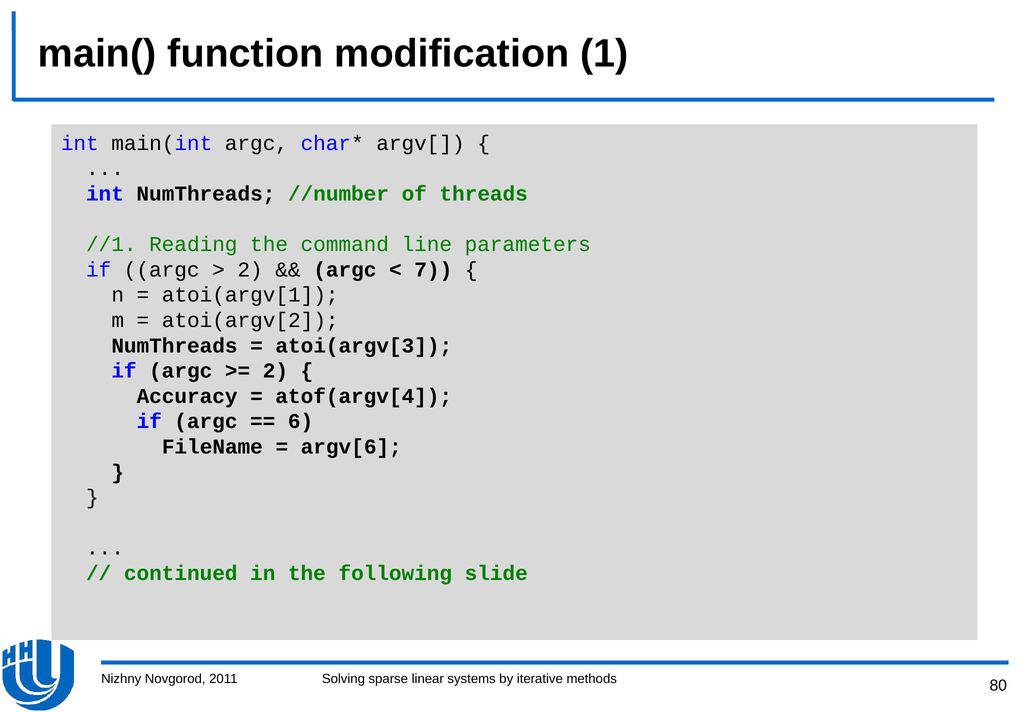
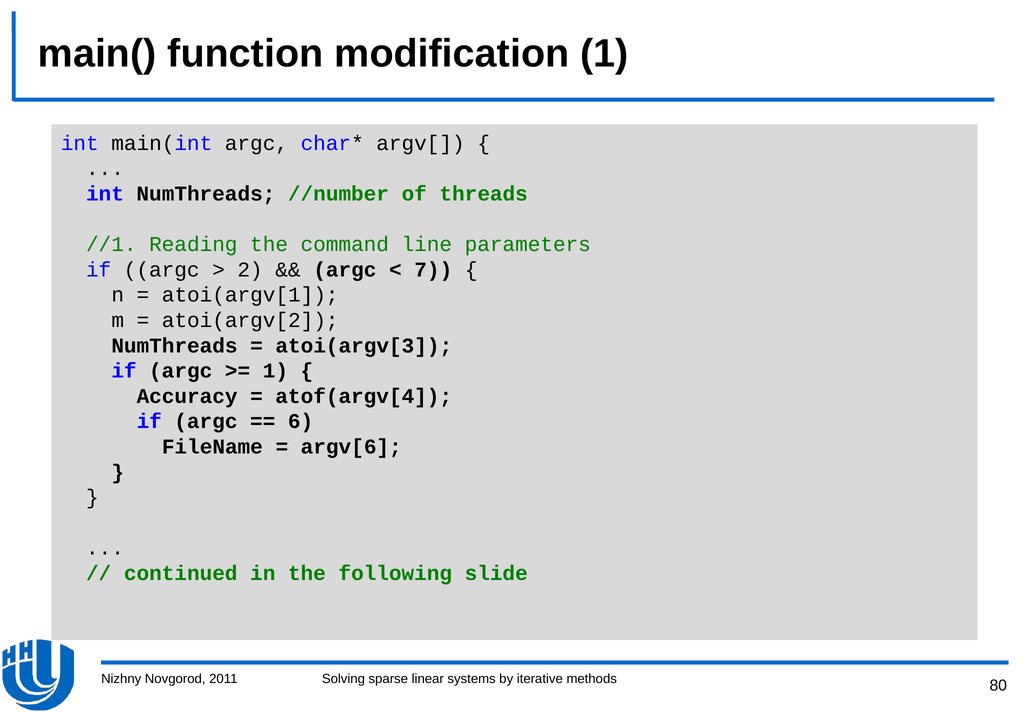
2 at (275, 371): 2 -> 1
